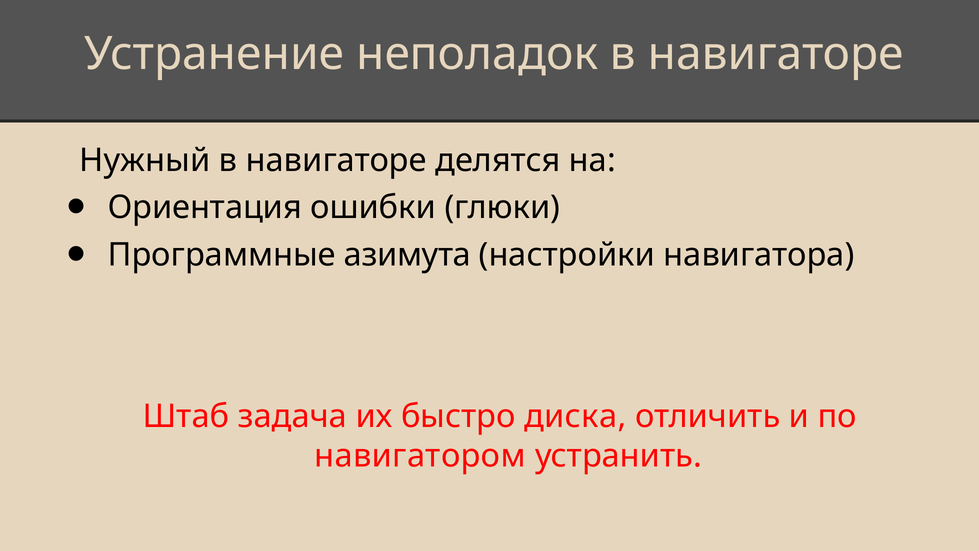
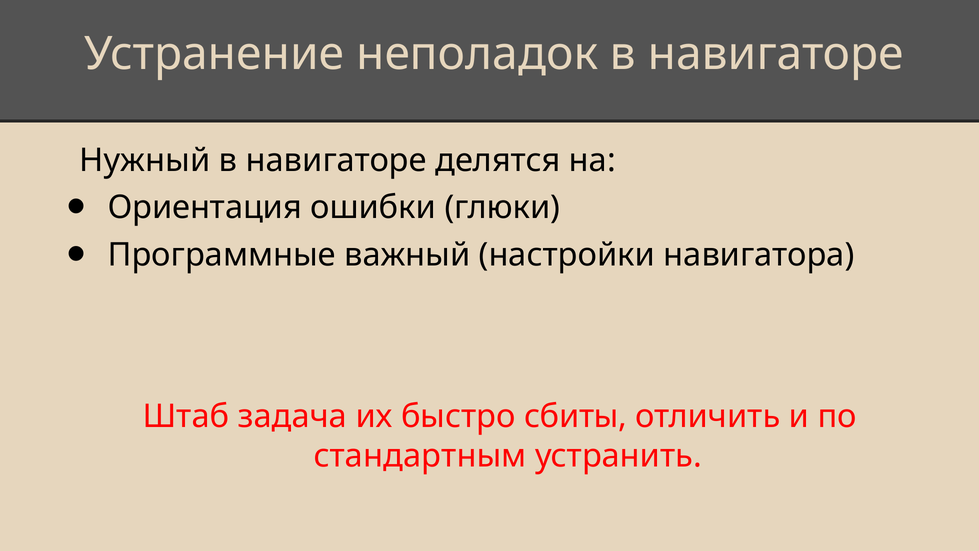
азимута: азимута -> важный
диска: диска -> сбиты
навигатором: навигатором -> стандартным
